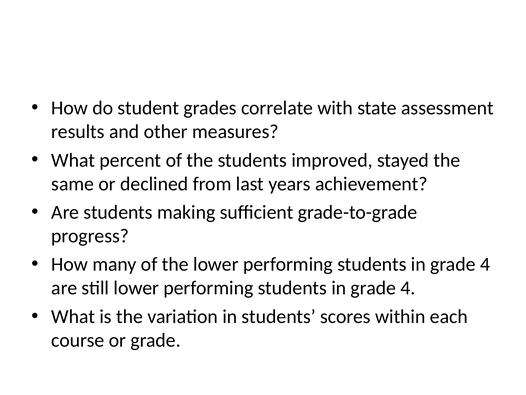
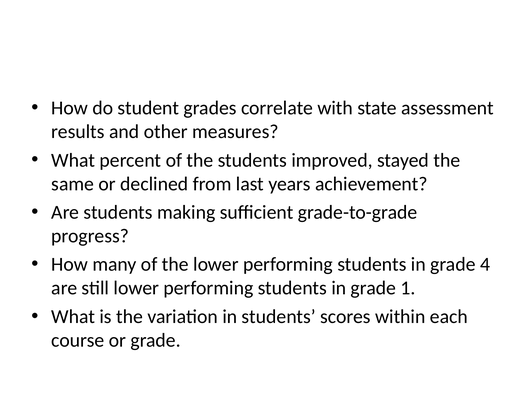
4 at (408, 288): 4 -> 1
